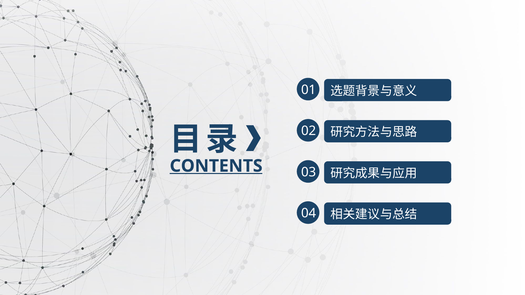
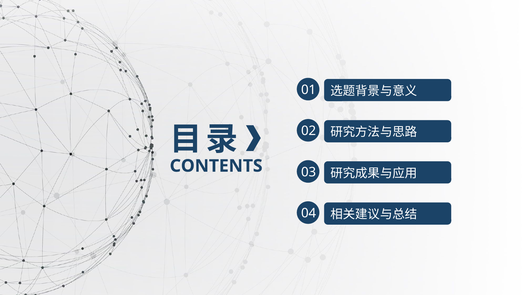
CONTENTS underline: present -> none
